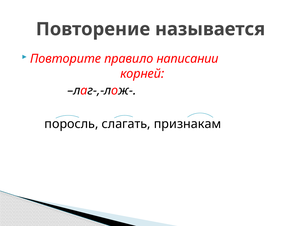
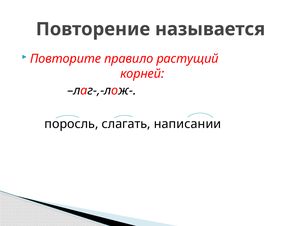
написании: написании -> растущий
признакам: признакам -> написании
